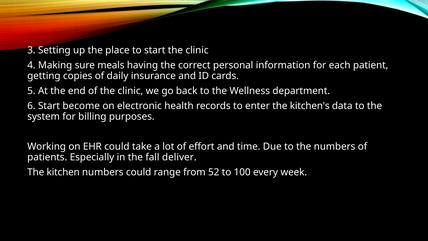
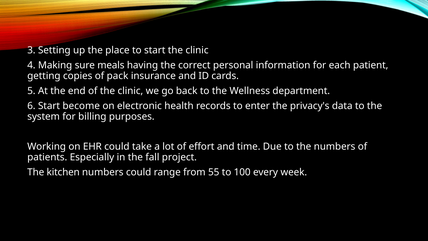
daily: daily -> pack
kitchen's: kitchen's -> privacy's
deliver: deliver -> project
52: 52 -> 55
